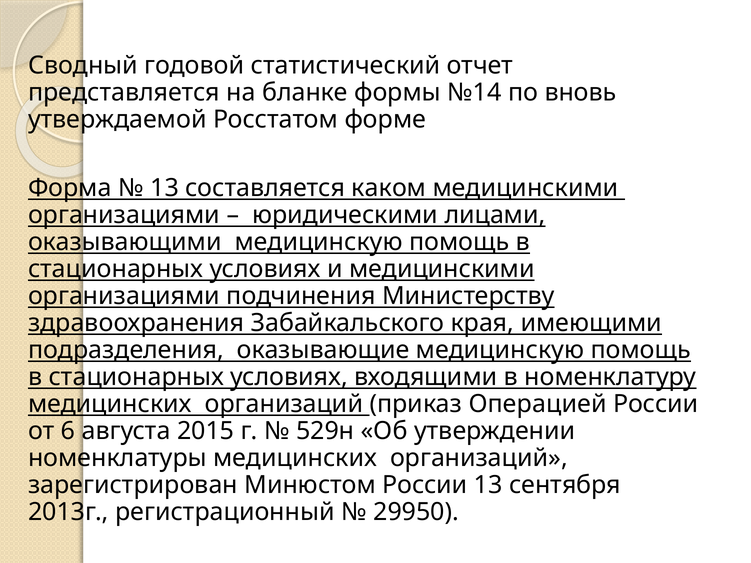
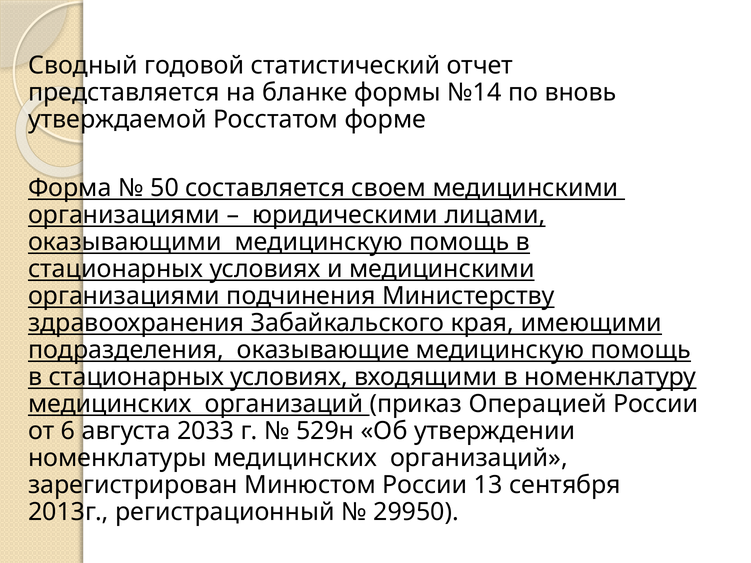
13 at (165, 188): 13 -> 50
каком: каком -> своем
2015: 2015 -> 2033
